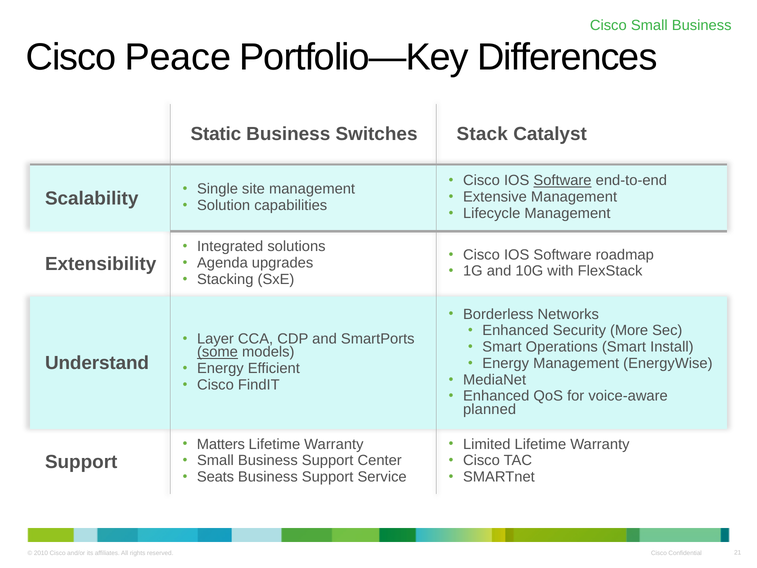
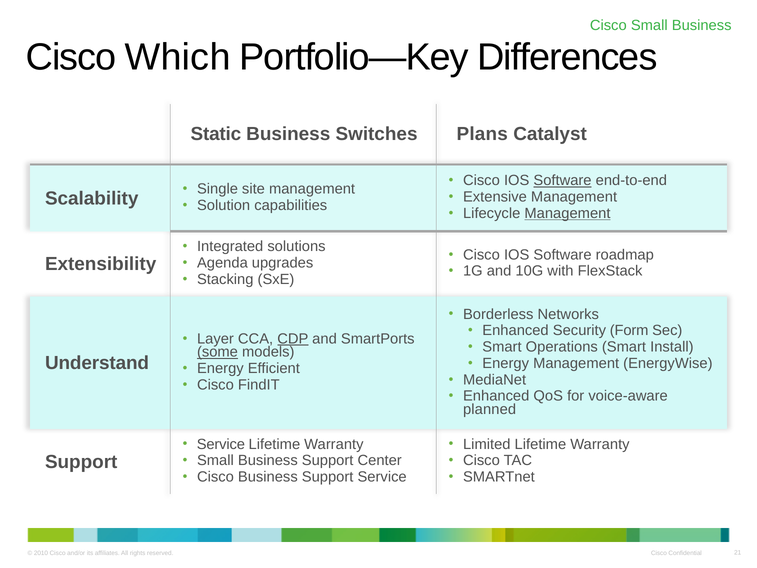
Peace: Peace -> Which
Stack: Stack -> Plans
Management at (567, 213) underline: none -> present
More: More -> Form
CDP underline: none -> present
Matters at (221, 444): Matters -> Service
Seats at (215, 477): Seats -> Cisco
